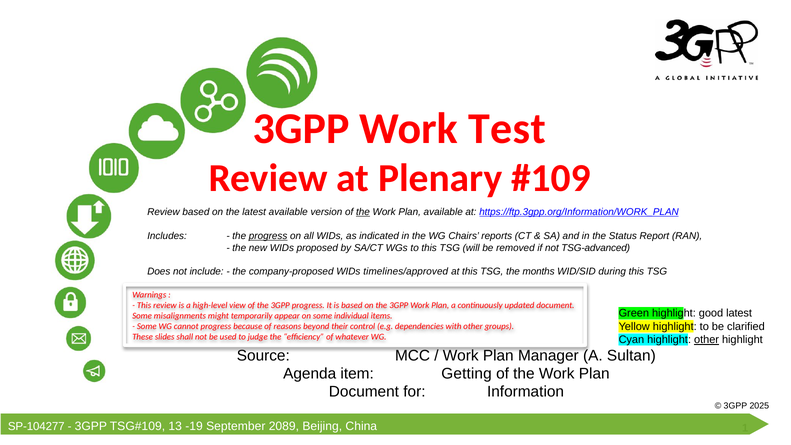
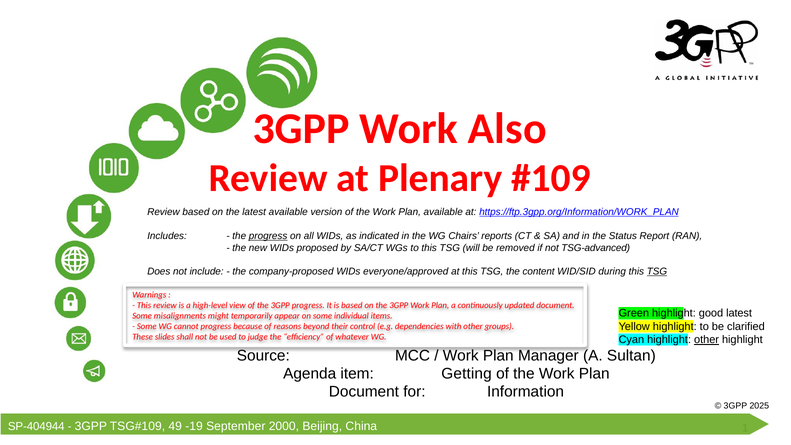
Test: Test -> Also
the at (363, 212) underline: present -> none
timelines/approved: timelines/approved -> everyone/approved
months: months -> content
TSG at (657, 272) underline: none -> present
SP-104277: SP-104277 -> SP-404944
13: 13 -> 49
2089: 2089 -> 2000
